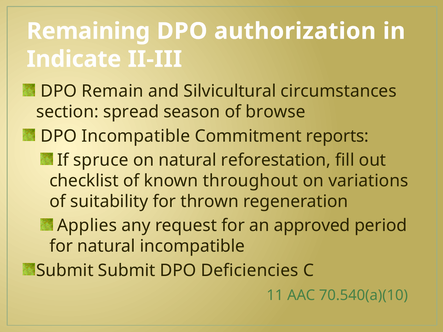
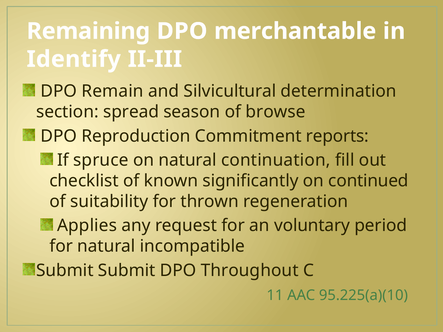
authorization: authorization -> merchantable
Indicate: Indicate -> Identify
circumstances: circumstances -> determination
DPO Incompatible: Incompatible -> Reproduction
reforestation: reforestation -> continuation
throughout: throughout -> significantly
variations: variations -> continued
approved: approved -> voluntary
Deficiencies: Deficiencies -> Throughout
70.540(a)(10: 70.540(a)(10 -> 95.225(a)(10
